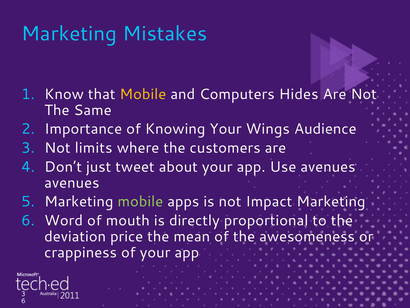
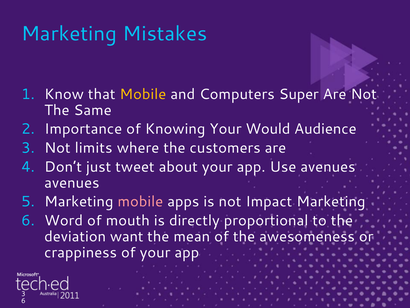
Hides: Hides -> Super
Wings: Wings -> Would
mobile at (140, 201) colour: light green -> pink
price: price -> want
